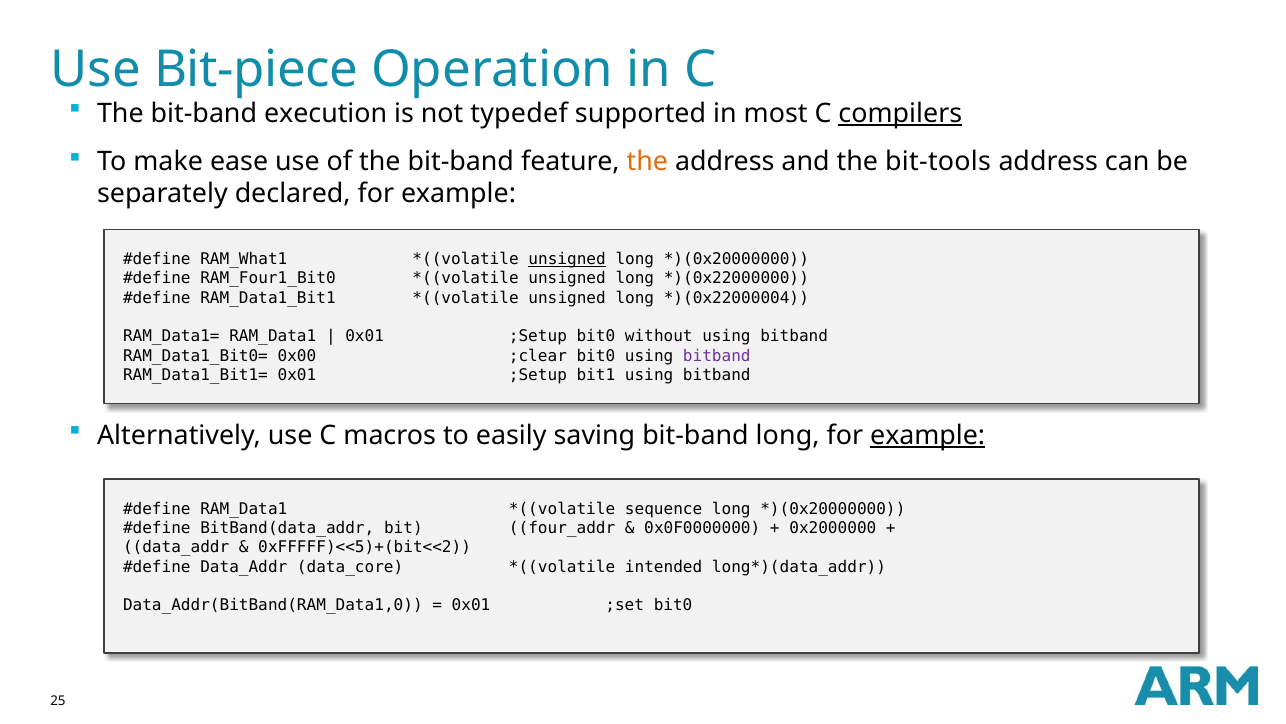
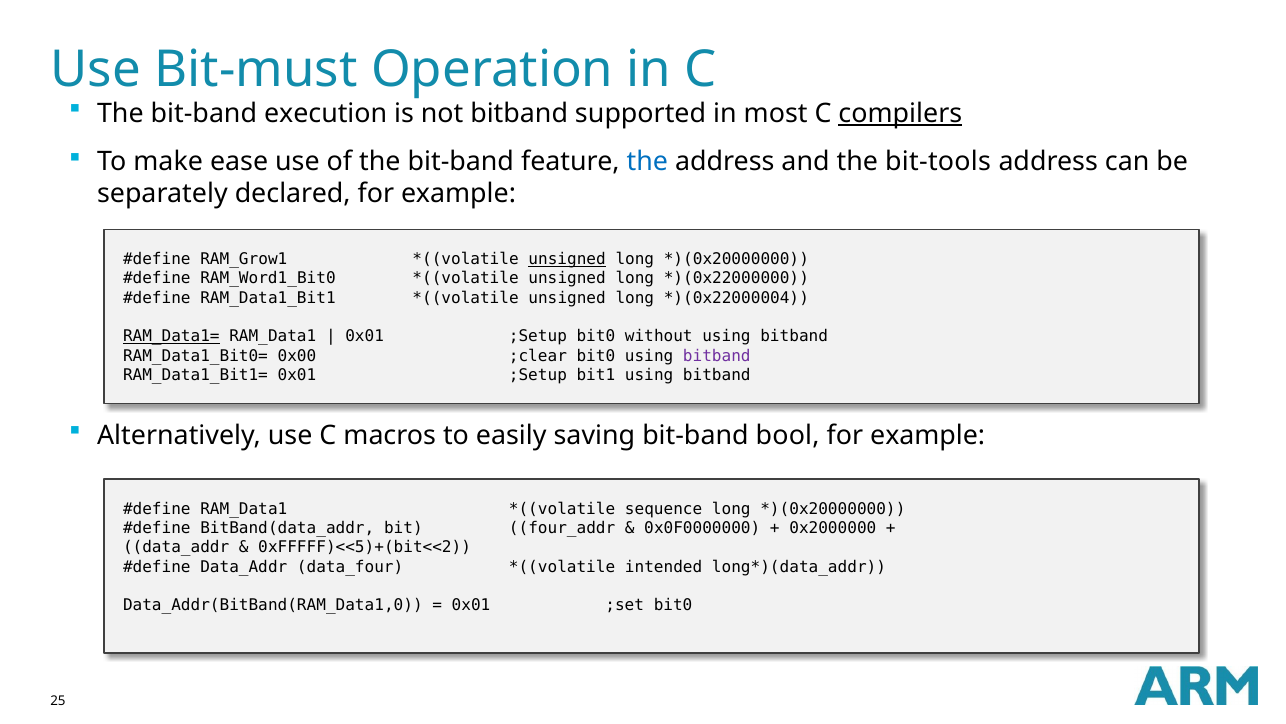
Bit-piece: Bit-piece -> Bit-must
not typedef: typedef -> bitband
the at (647, 162) colour: orange -> blue
RAM_What1: RAM_What1 -> RAM_Grow1
RAM_Four1_Bit0: RAM_Four1_Bit0 -> RAM_Word1_Bit0
RAM_Data1= underline: none -> present
bit-band long: long -> bool
example at (928, 435) underline: present -> none
data_core: data_core -> data_four
